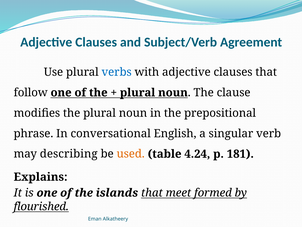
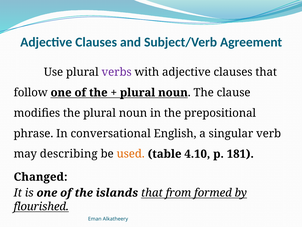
verbs colour: blue -> purple
4.24: 4.24 -> 4.10
Explains: Explains -> Changed
meet: meet -> from
